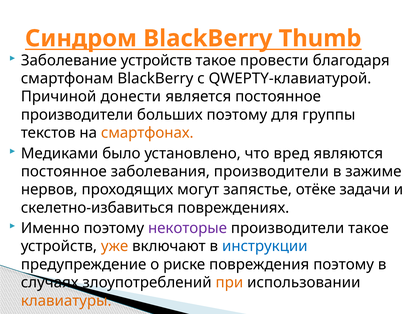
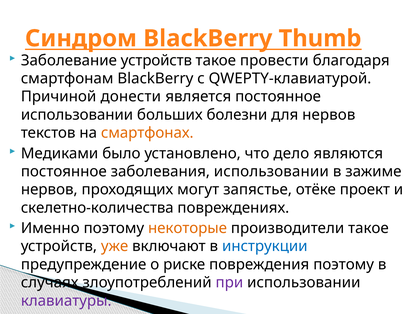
производители at (77, 115): производители -> использовании
больших поэтому: поэтому -> болезни
для группы: группы -> нервов
вред: вред -> дело
заболевания производители: производители -> использовании
задачи: задачи -> проект
скелетно-избавиться: скелетно-избавиться -> скелетно-количества
некоторые colour: purple -> orange
при colour: orange -> purple
клавиатуры colour: orange -> purple
